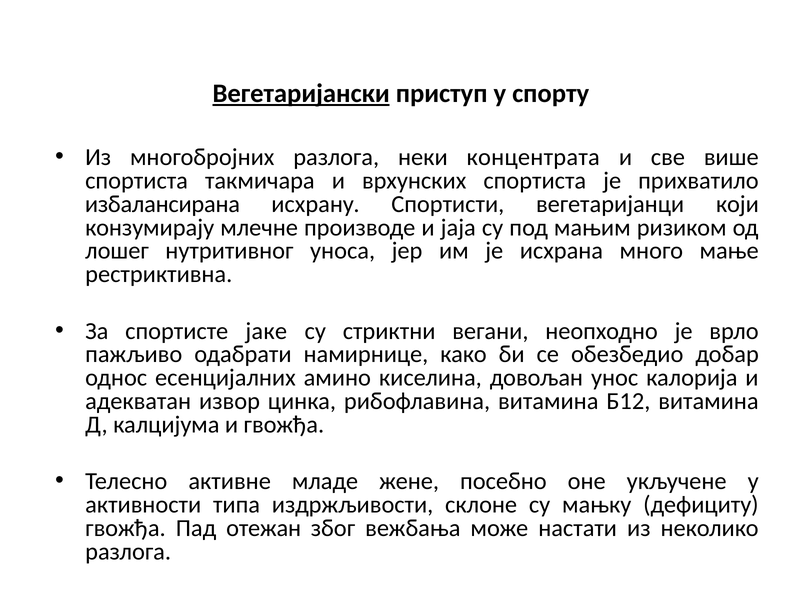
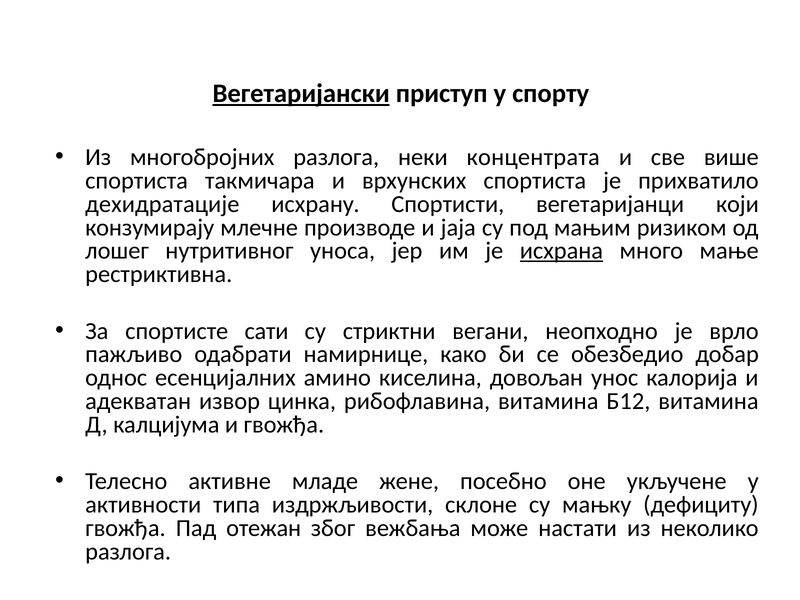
избалансирана: избалансирана -> дехидратације
исхрана underline: none -> present
јаке: јаке -> сати
